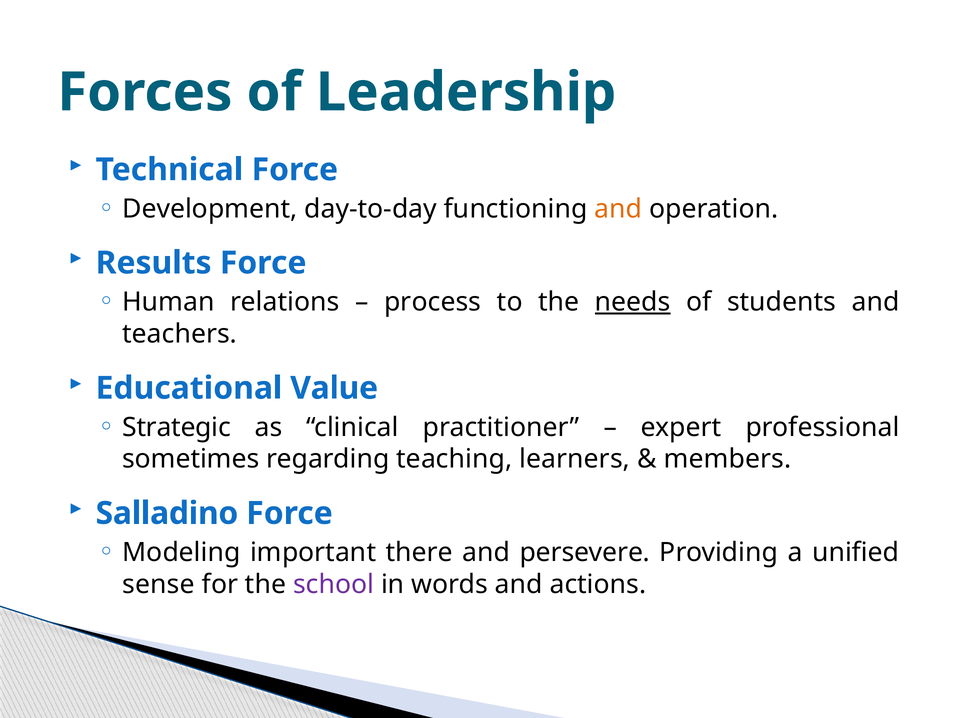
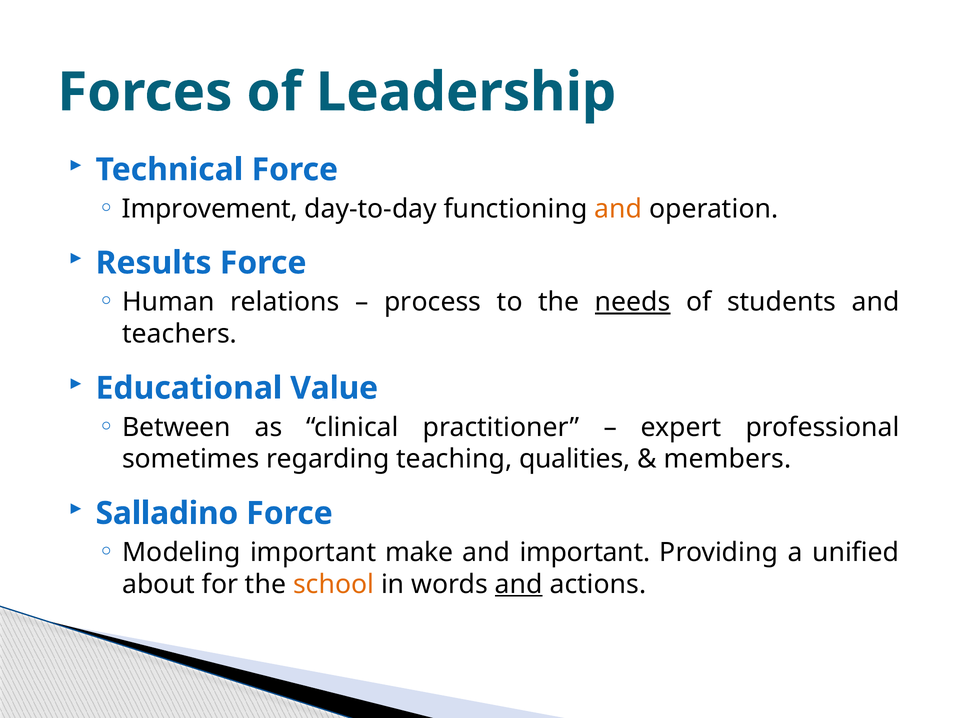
Development: Development -> Improvement
Strategic: Strategic -> Between
learners: learners -> qualities
there: there -> make
and persevere: persevere -> important
sense: sense -> about
school colour: purple -> orange
and at (519, 584) underline: none -> present
